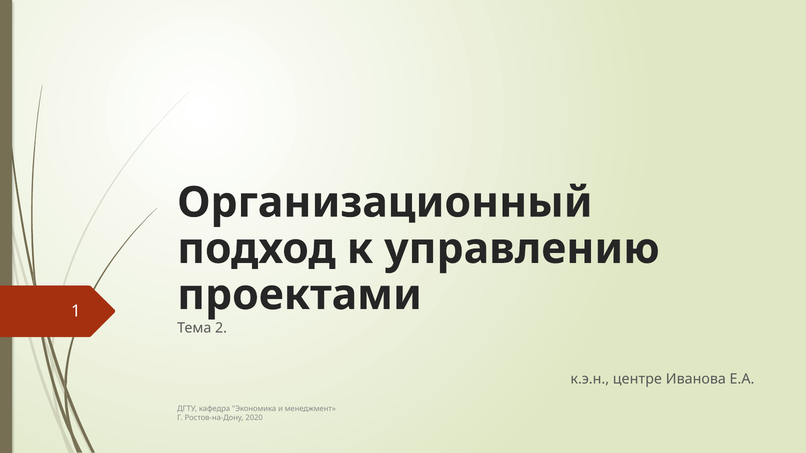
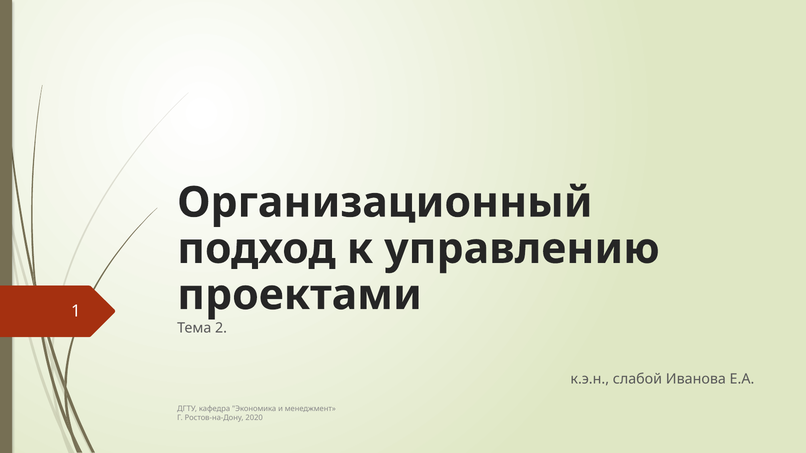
центре: центре -> слабой
